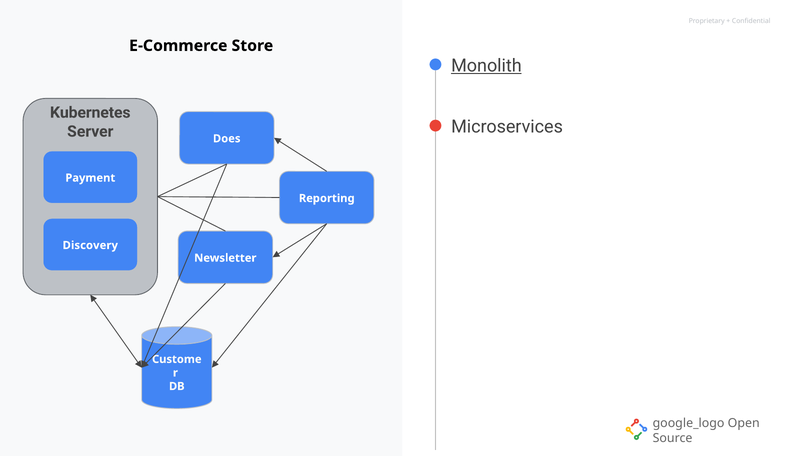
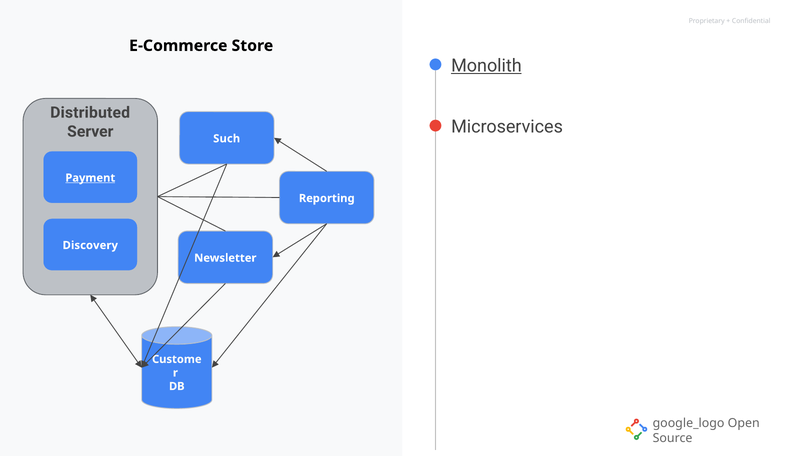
Kubernetes: Kubernetes -> Distributed
Does: Does -> Such
Payment underline: none -> present
